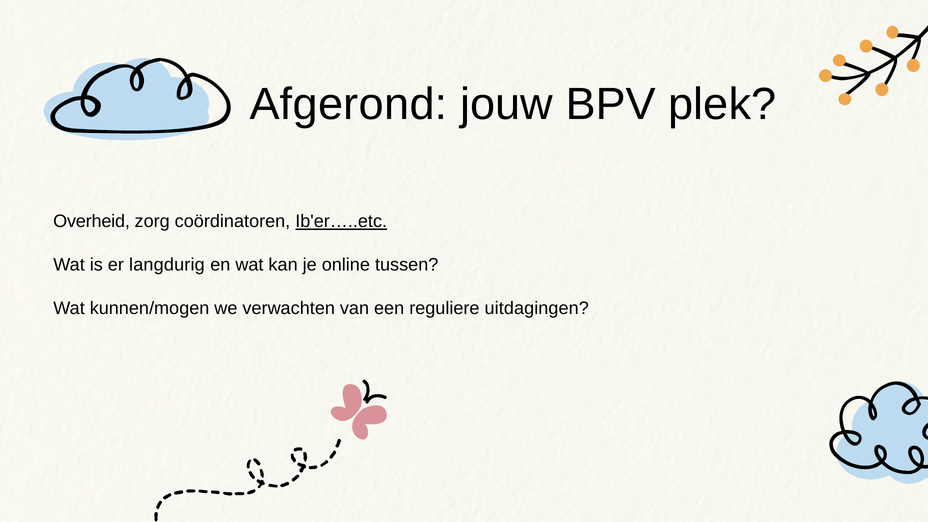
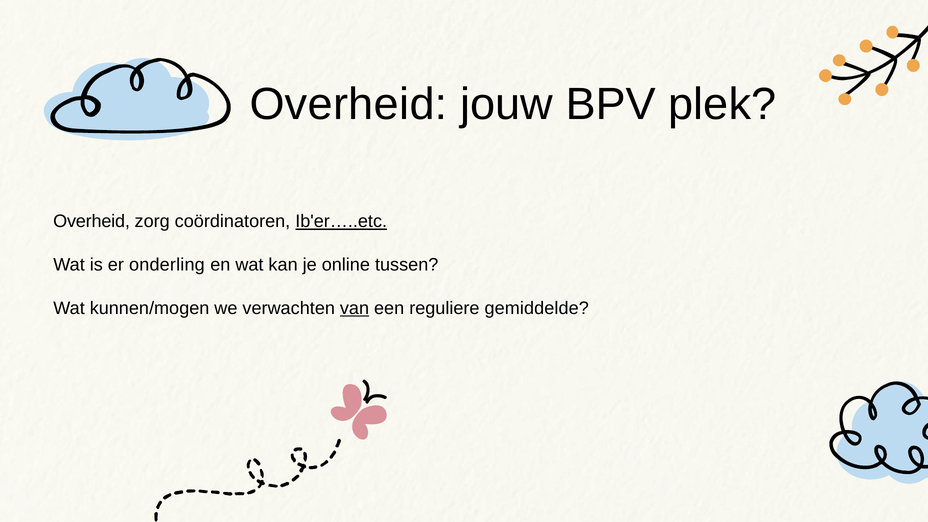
Afgerond at (349, 104): Afgerond -> Overheid
langdurig: langdurig -> onderling
van underline: none -> present
uitdagingen: uitdagingen -> gemiddelde
